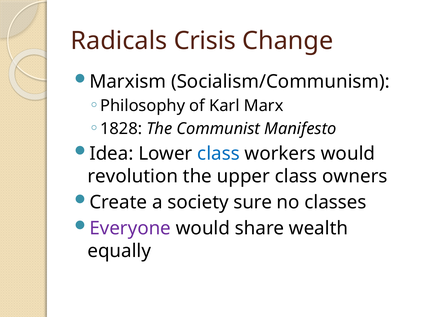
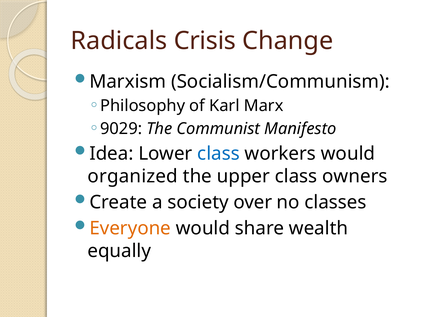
1828: 1828 -> 9029
revolution: revolution -> organized
sure: sure -> over
Everyone colour: purple -> orange
